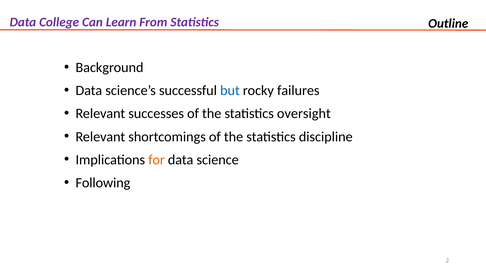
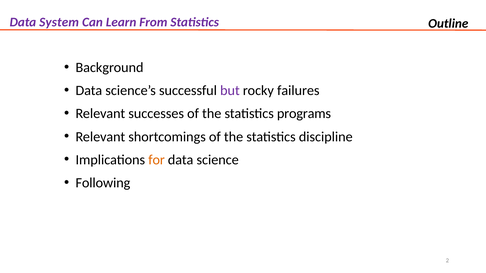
College: College -> System
but colour: blue -> purple
oversight: oversight -> programs
